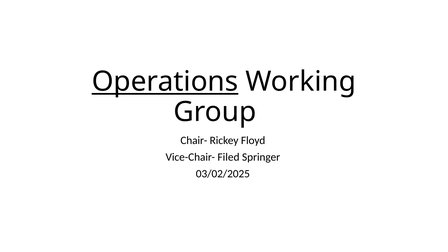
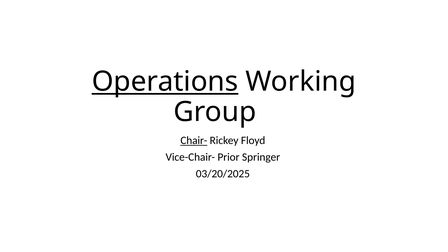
Chair- underline: none -> present
Filed: Filed -> Prior
03/02/2025: 03/02/2025 -> 03/20/2025
